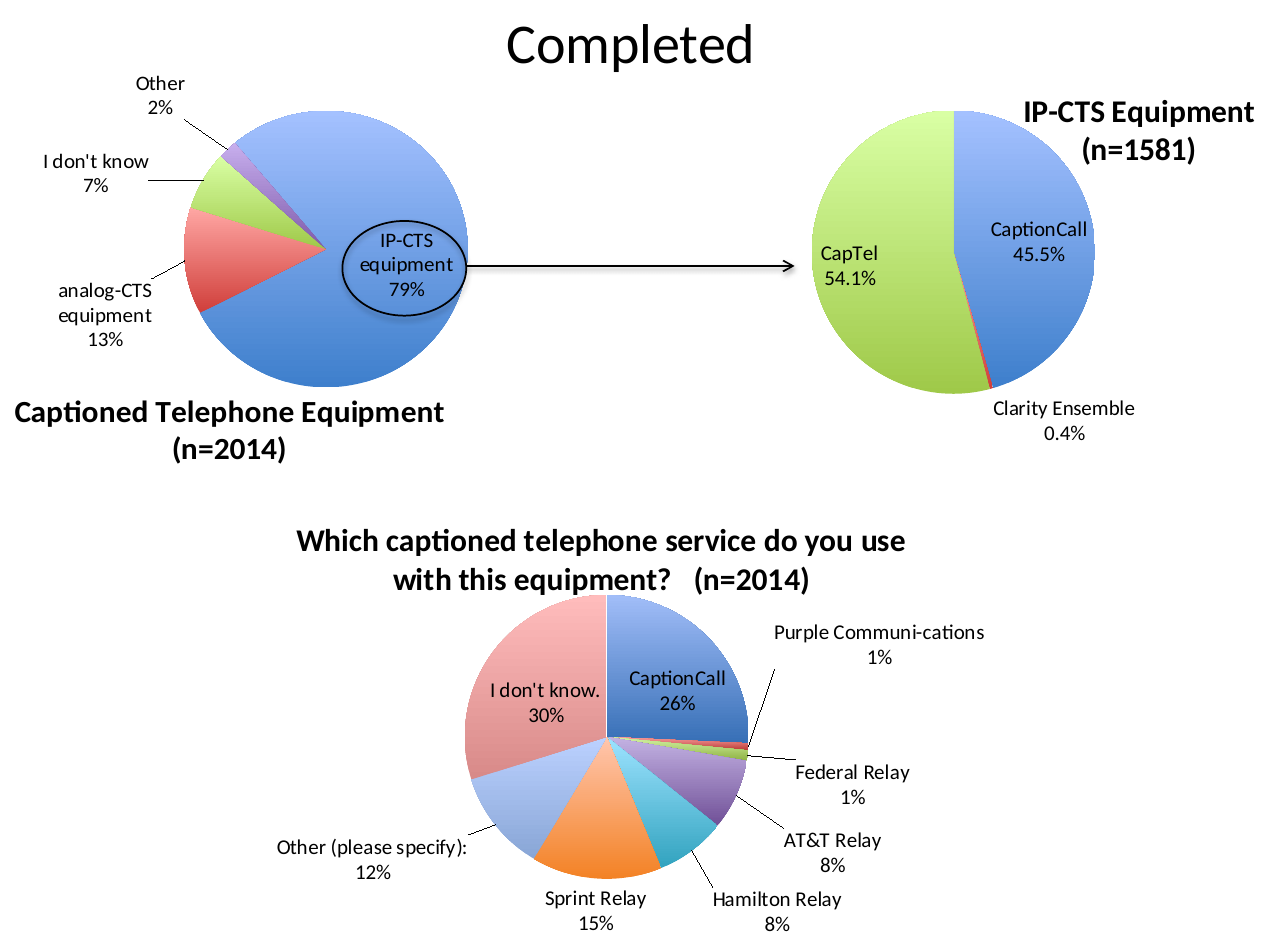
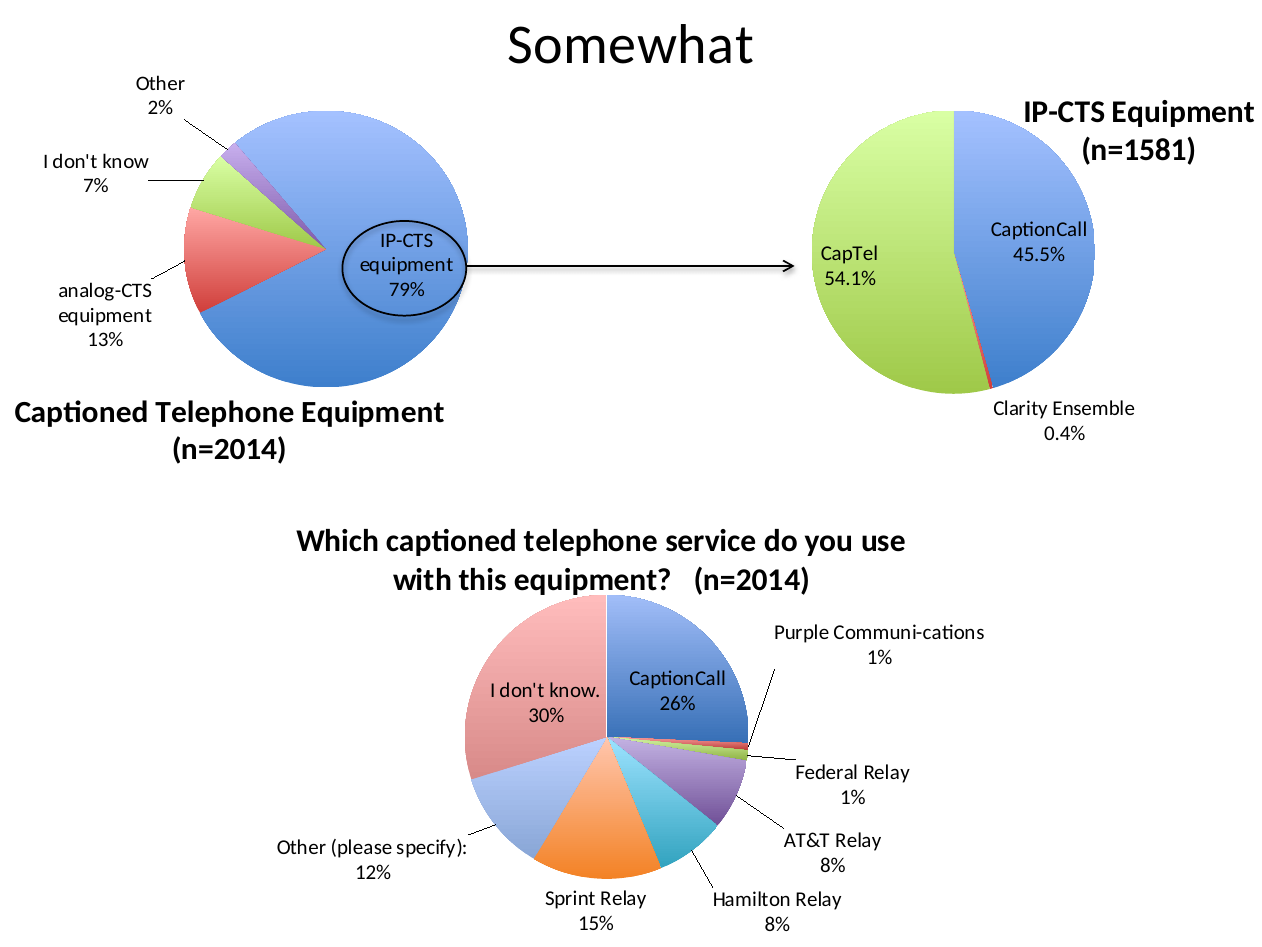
Completed: Completed -> Somewhat
